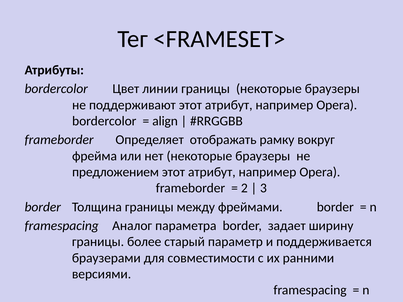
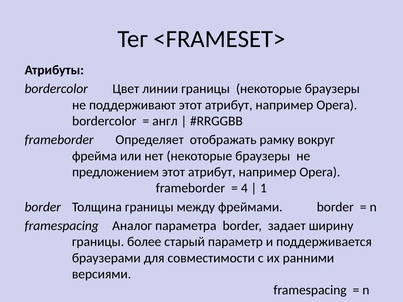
align: align -> англ
2: 2 -> 4
3: 3 -> 1
